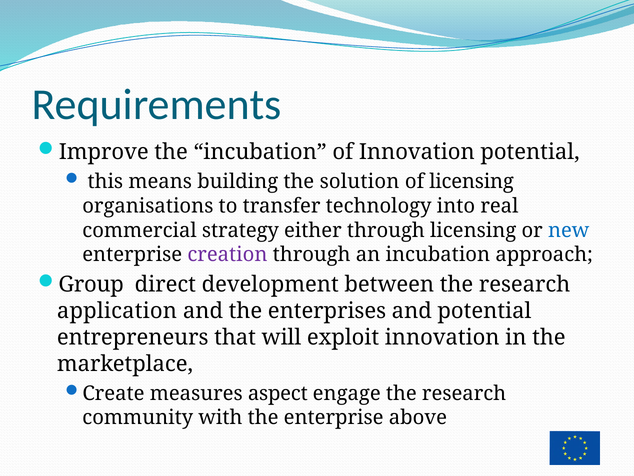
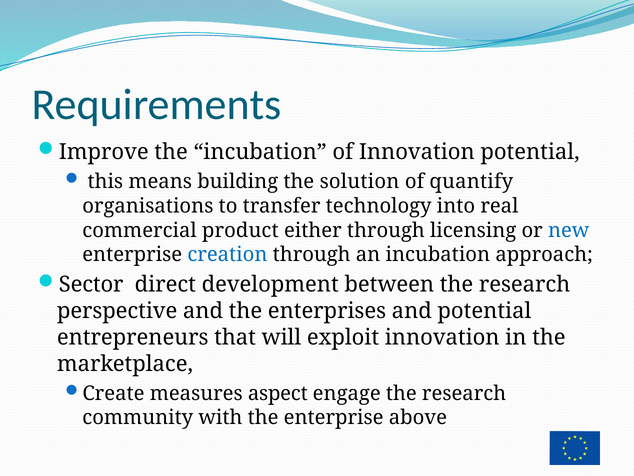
of licensing: licensing -> quantify
strategy: strategy -> product
creation colour: purple -> blue
Group: Group -> Sector
application: application -> perspective
